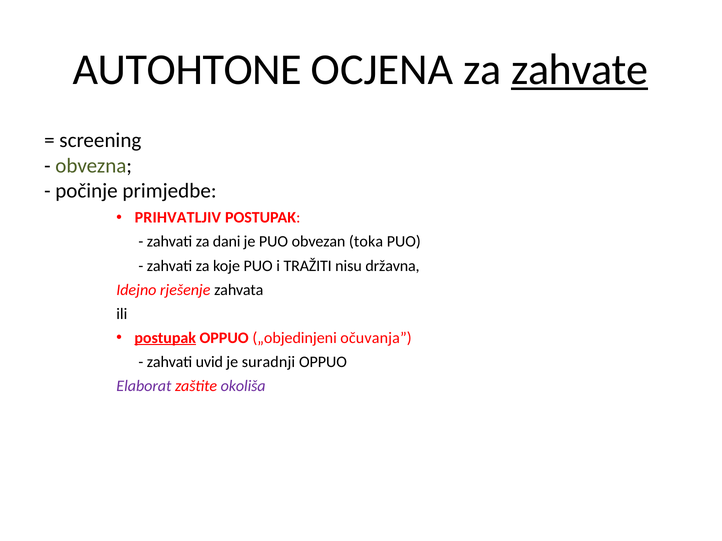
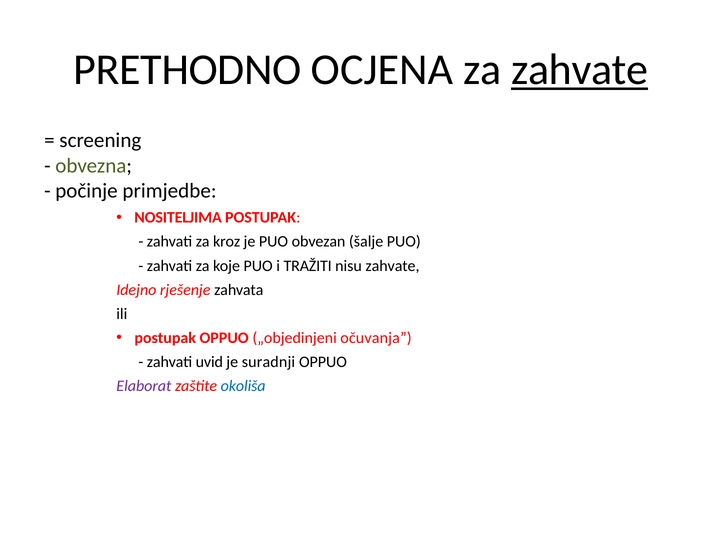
AUTOHTONE: AUTOHTONE -> PRETHODNO
PRIHVATLJIV: PRIHVATLJIV -> NOSITELJIMA
dani: dani -> kroz
toka: toka -> šalje
nisu državna: državna -> zahvate
postupak at (165, 338) underline: present -> none
okoliša colour: purple -> blue
